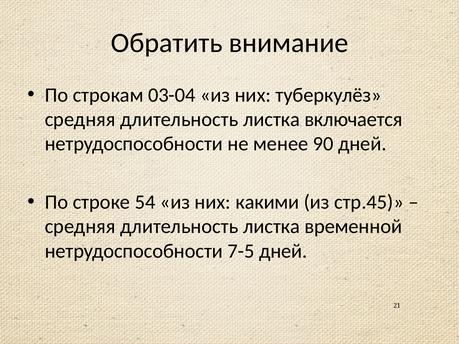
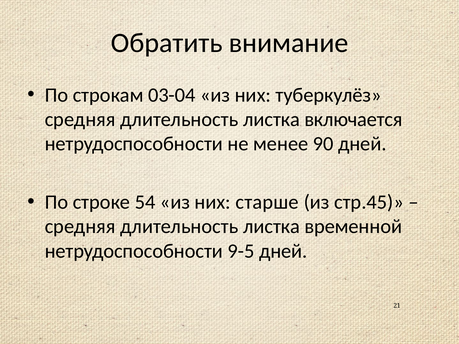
какими: какими -> старше
7-5: 7-5 -> 9-5
